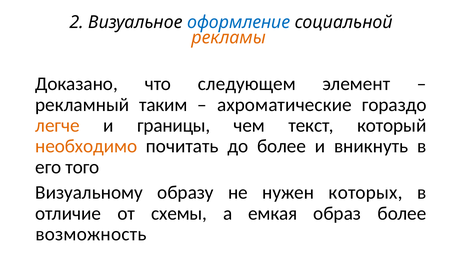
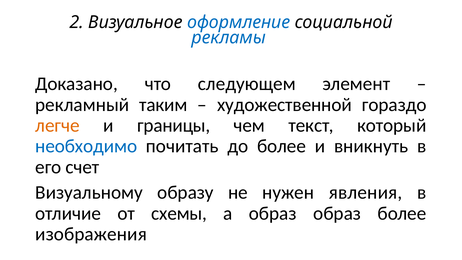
рекламы colour: orange -> blue
ахроматические: ахроматические -> художественной
необходимо colour: orange -> blue
того: того -> счет
которых: которых -> явления
а емкая: емкая -> образ
возможность: возможность -> изображения
